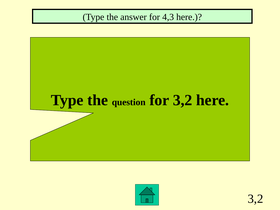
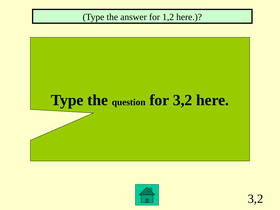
4,3: 4,3 -> 1,2
